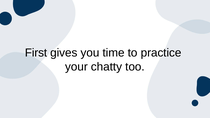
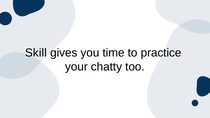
First: First -> Skill
